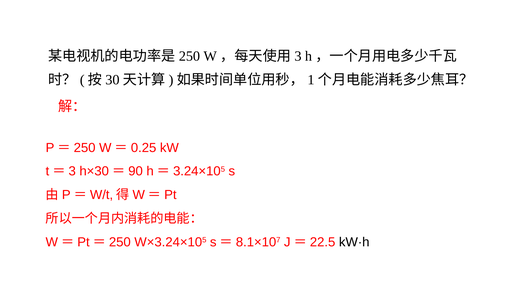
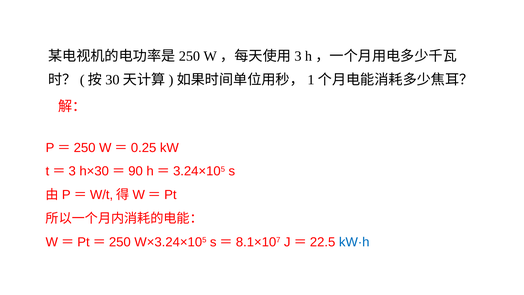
kW·h colour: black -> blue
